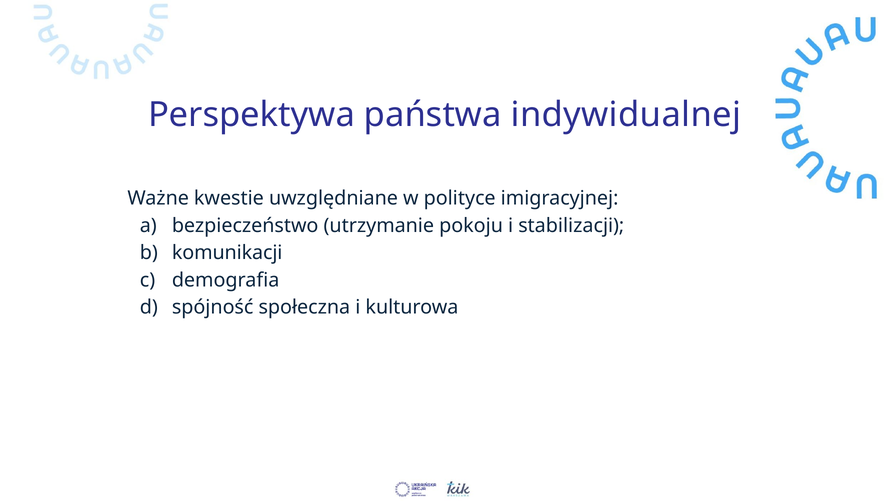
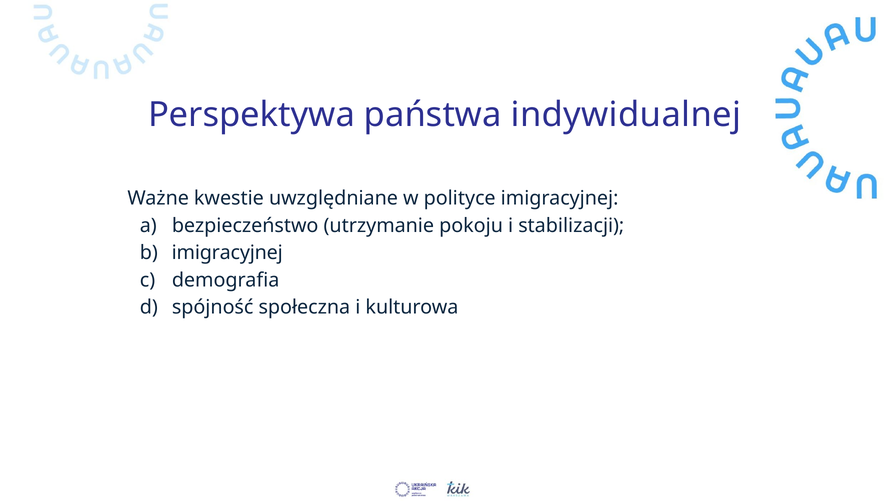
komunikacji at (227, 253): komunikacji -> imigracyjnej
